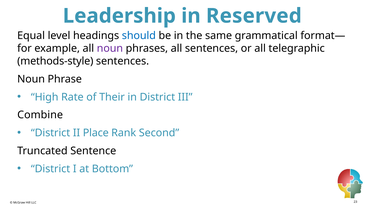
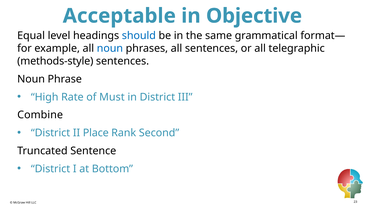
Leadership: Leadership -> Acceptable
Reserved: Reserved -> Objective
noun at (110, 48) colour: purple -> blue
Their: Their -> Must
